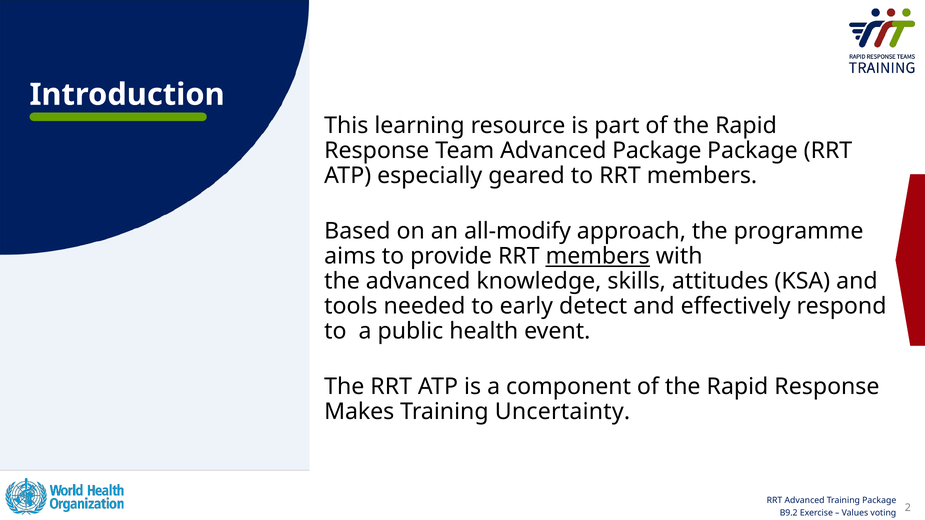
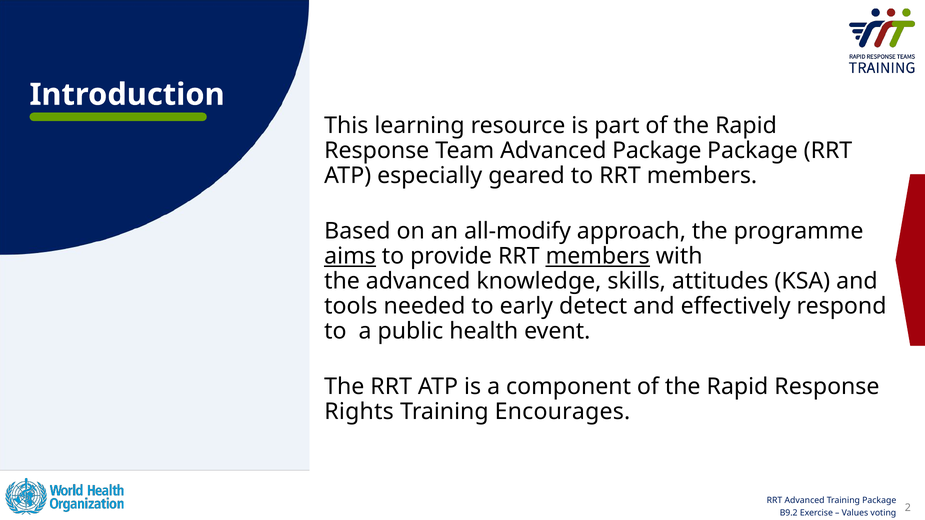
aims underline: none -> present
Makes: Makes -> Rights
Uncertainty: Uncertainty -> Encourages
